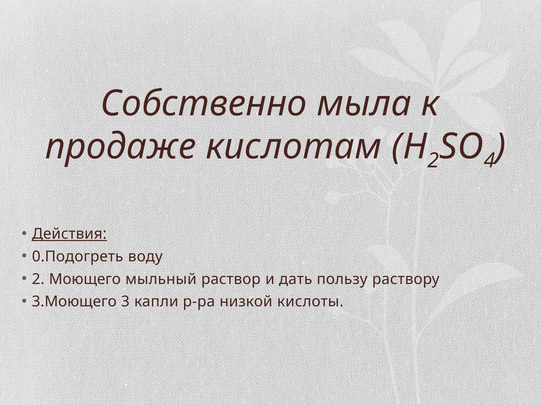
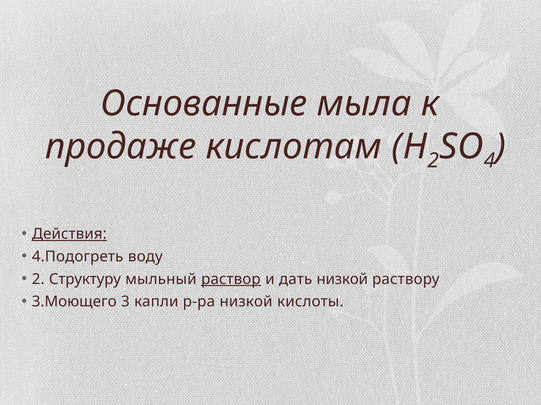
Собственно: Собственно -> Основанные
0.Подогреть: 0.Подогреть -> 4.Подогреть
Моющего: Моющего -> Структуру
раствор underline: none -> present
дать пользу: пользу -> низкой
